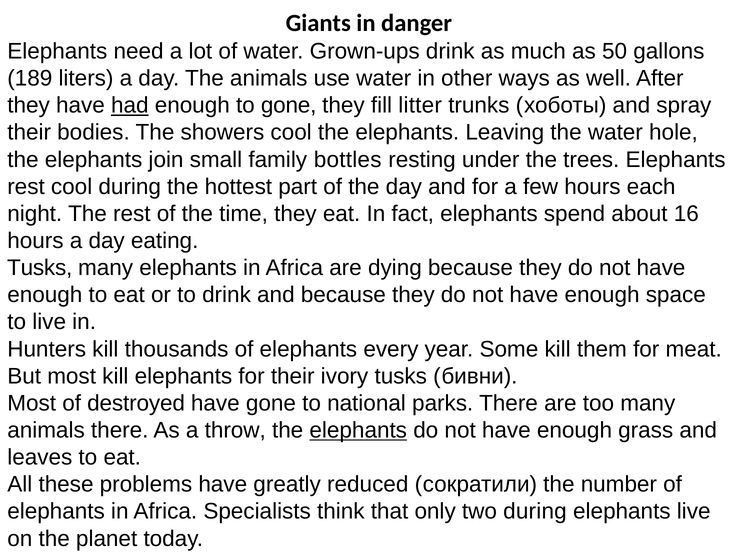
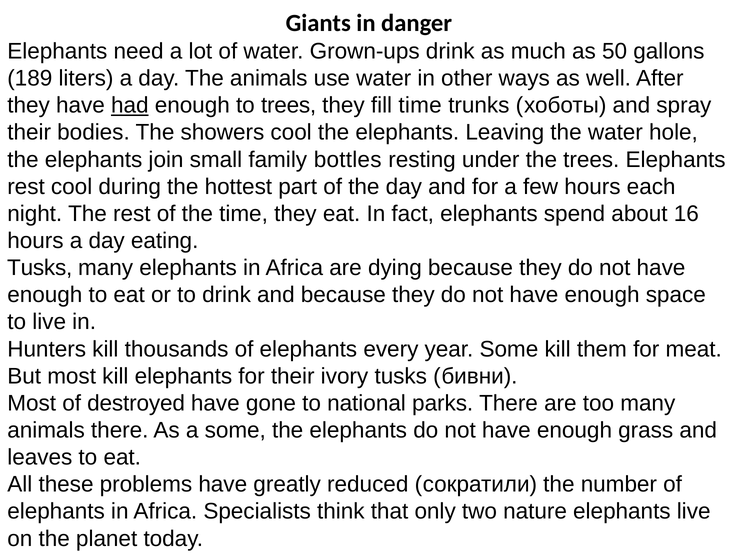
to gone: gone -> trees
fill litter: litter -> time
a throw: throw -> some
elephants at (358, 430) underline: present -> none
two during: during -> nature
